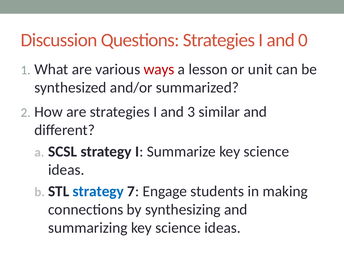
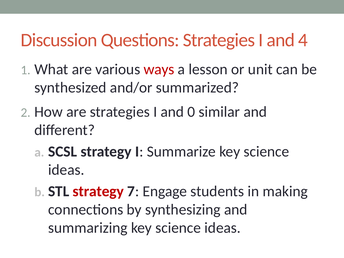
0: 0 -> 4
3: 3 -> 0
strategy at (98, 191) colour: blue -> red
